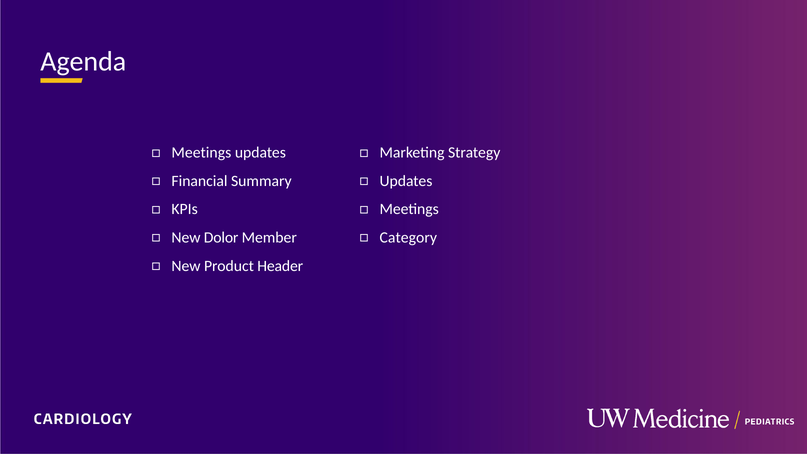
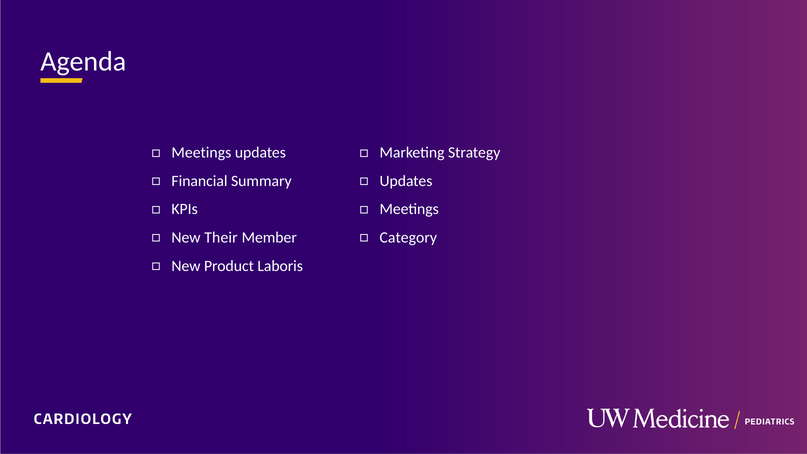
Dolor: Dolor -> Their
Header: Header -> Laboris
